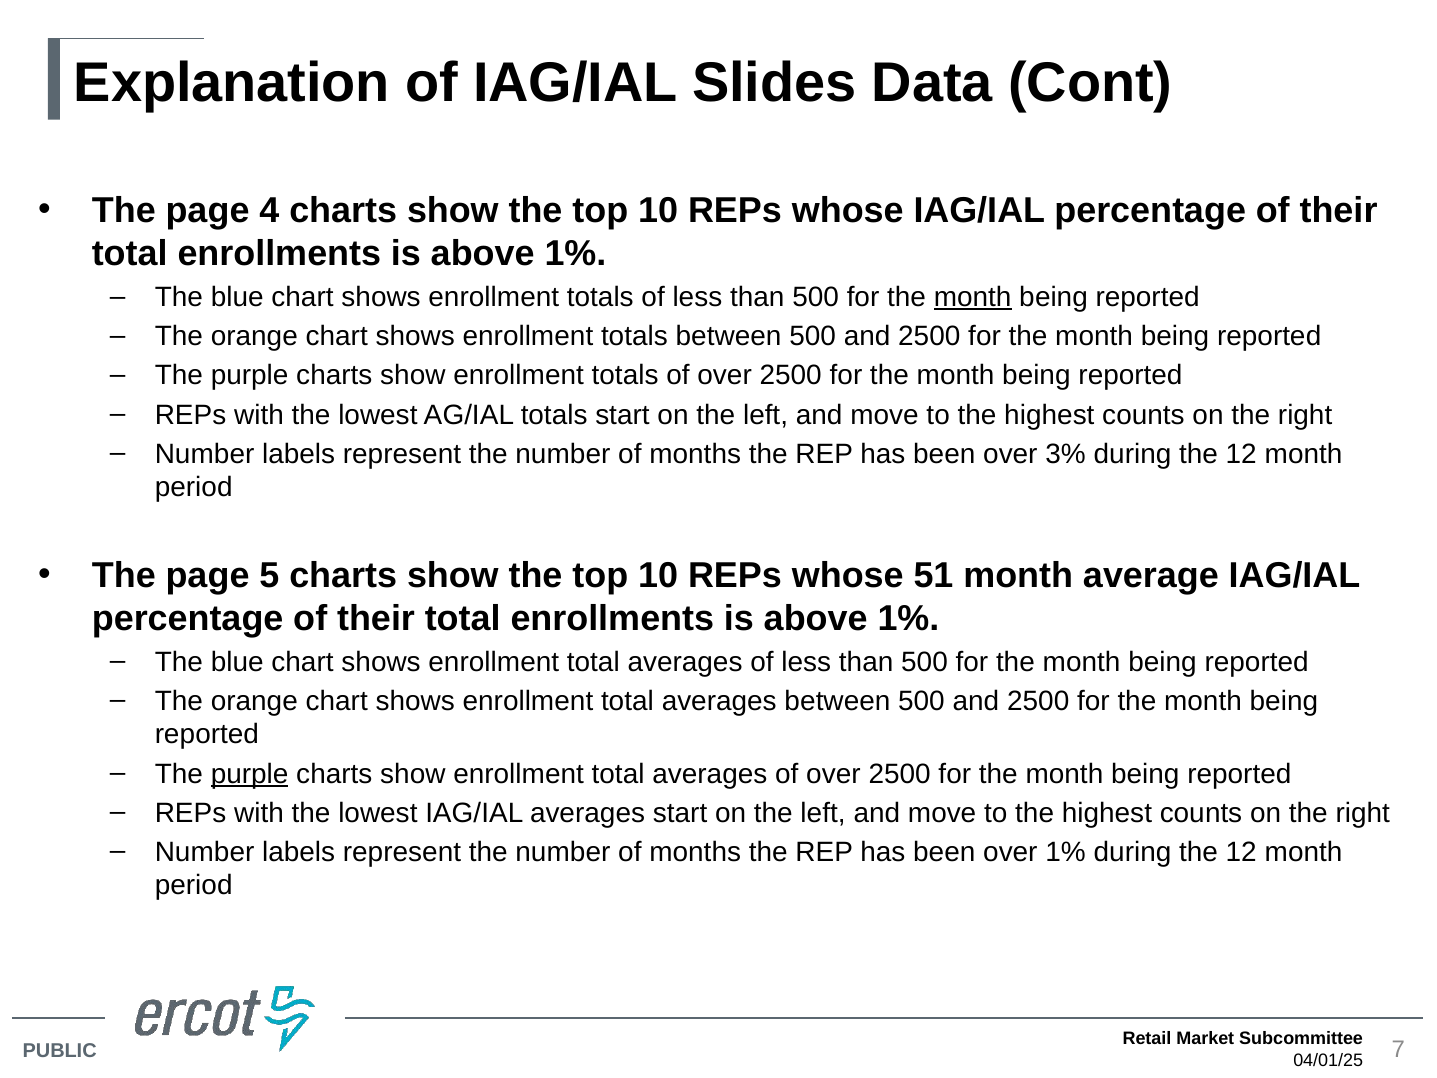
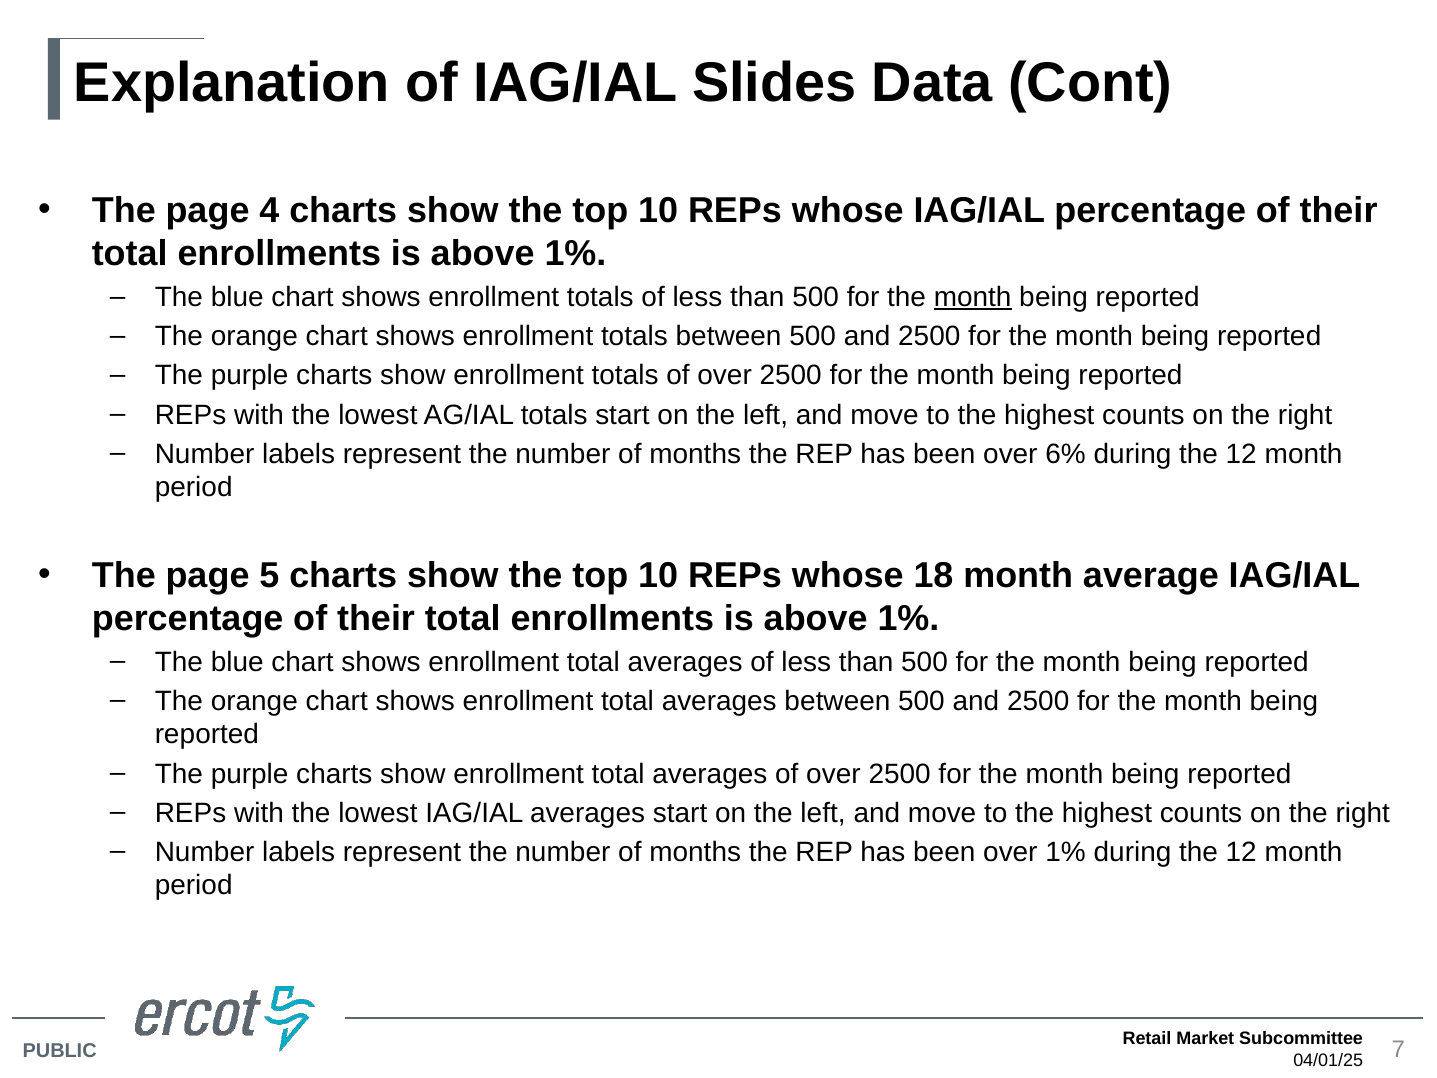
3%: 3% -> 6%
51: 51 -> 18
purple at (250, 774) underline: present -> none
